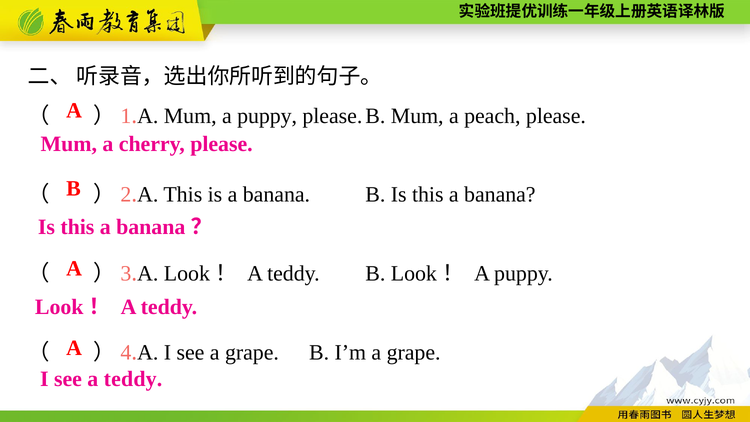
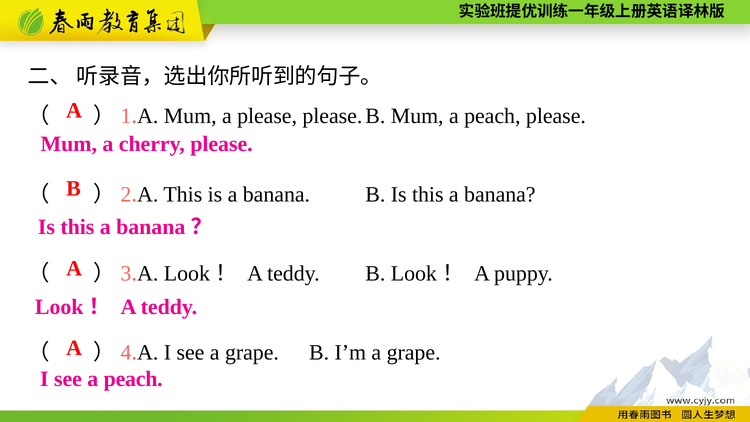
Mum a puppy: puppy -> please
see a teddy: teddy -> peach
